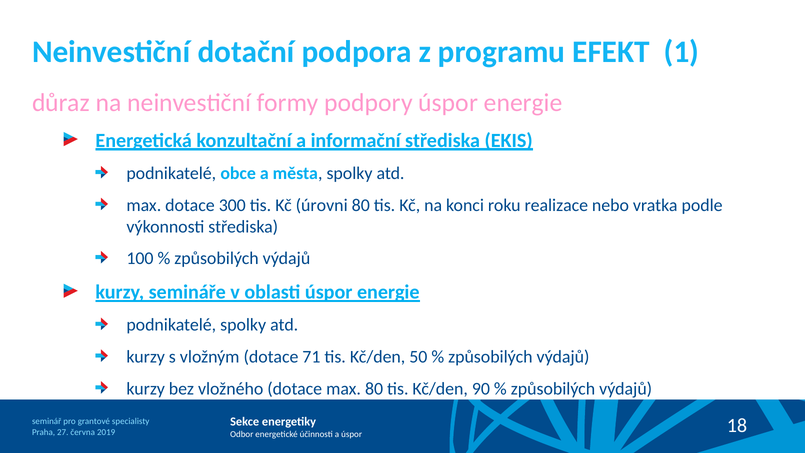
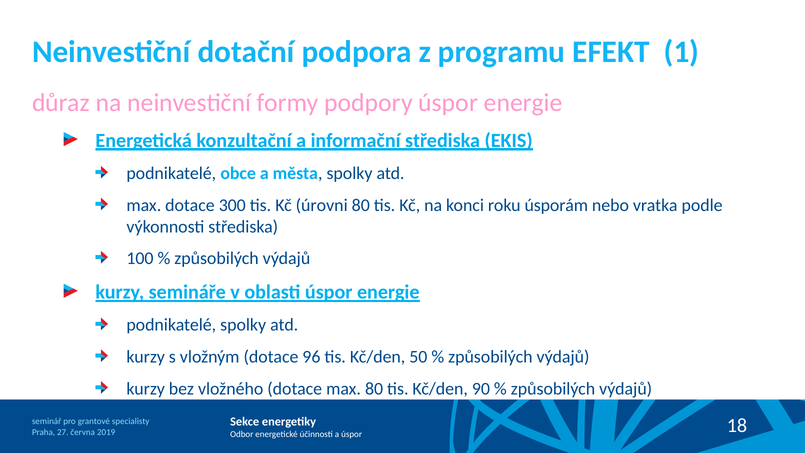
realizace: realizace -> úsporám
71: 71 -> 96
